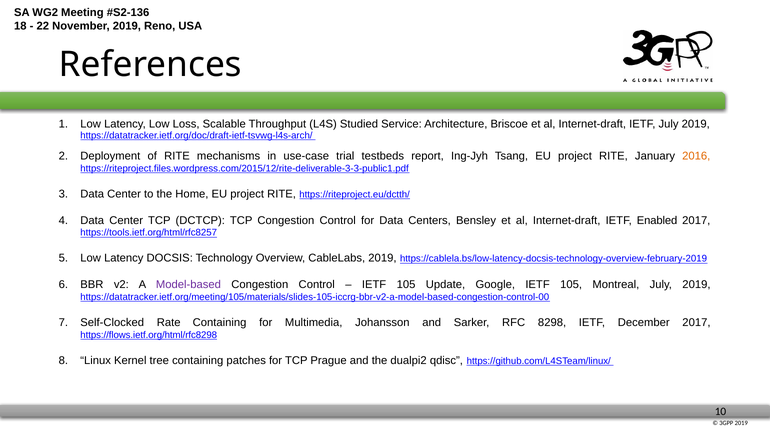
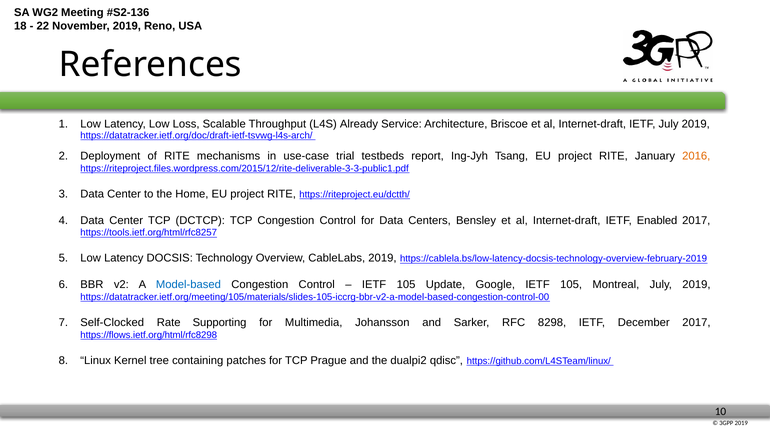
Studied: Studied -> Already
Model-based colour: purple -> blue
Rate Containing: Containing -> Supporting
